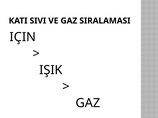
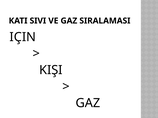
IŞIK: IŞIK -> KIŞI
